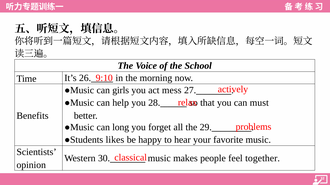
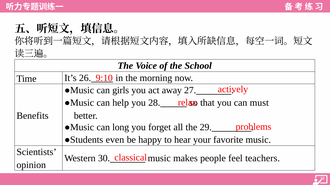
mess: mess -> away
likes: likes -> even
together: together -> teachers
